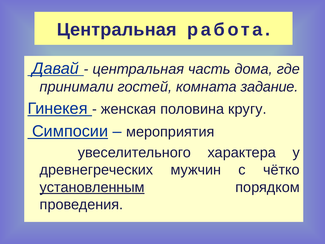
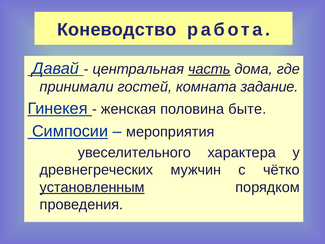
Центральная at (117, 30): Центральная -> Коневодство
часть underline: none -> present
кругу: кругу -> быте
